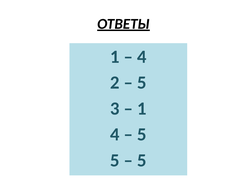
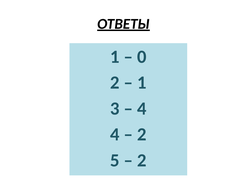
4 at (142, 57): 4 -> 0
5 at (142, 83): 5 -> 1
1 at (142, 109): 1 -> 4
5 at (142, 135): 5 -> 2
5 at (142, 161): 5 -> 2
